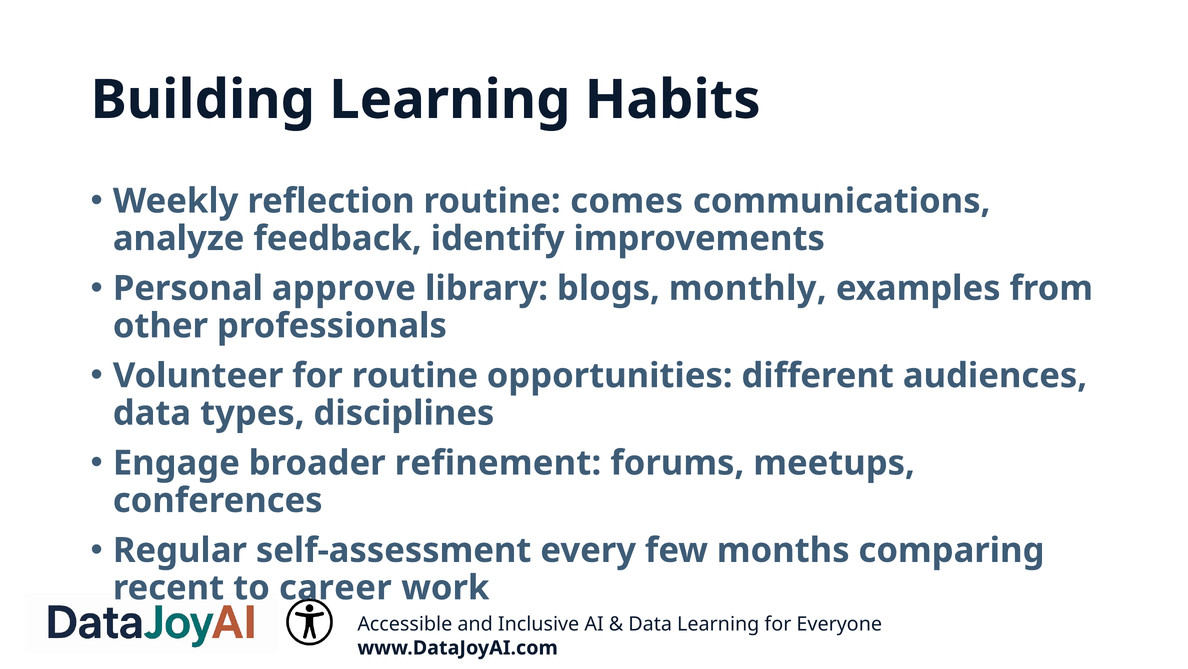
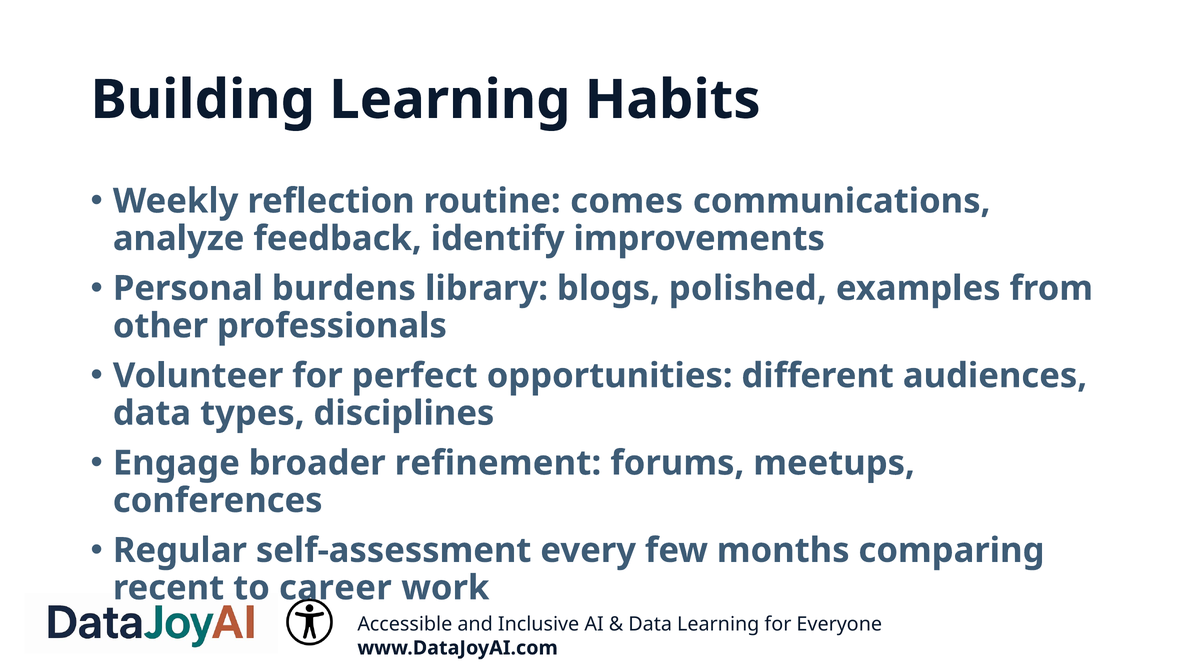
approve: approve -> burdens
monthly: monthly -> polished
for routine: routine -> perfect
